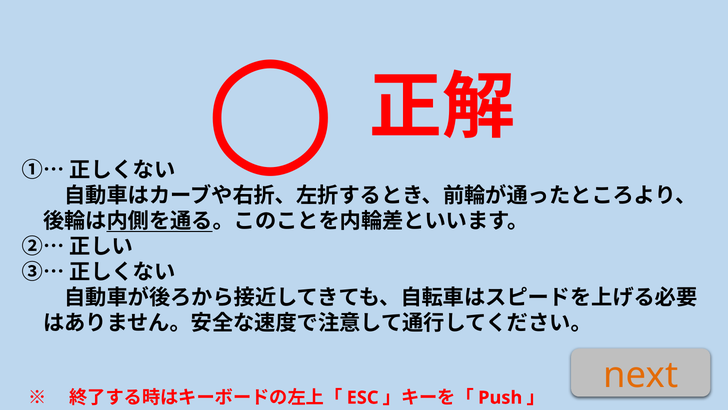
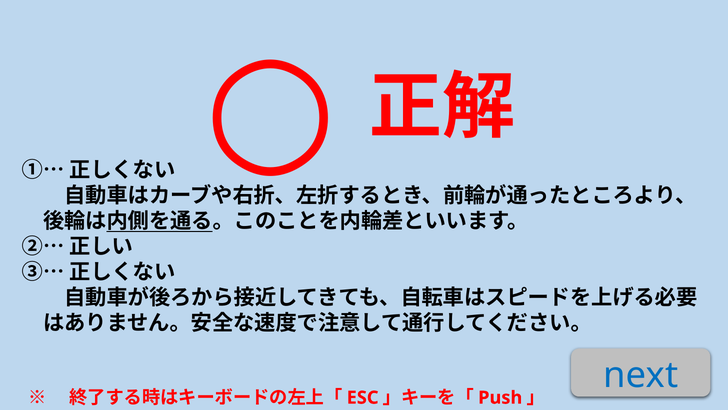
next colour: orange -> blue
